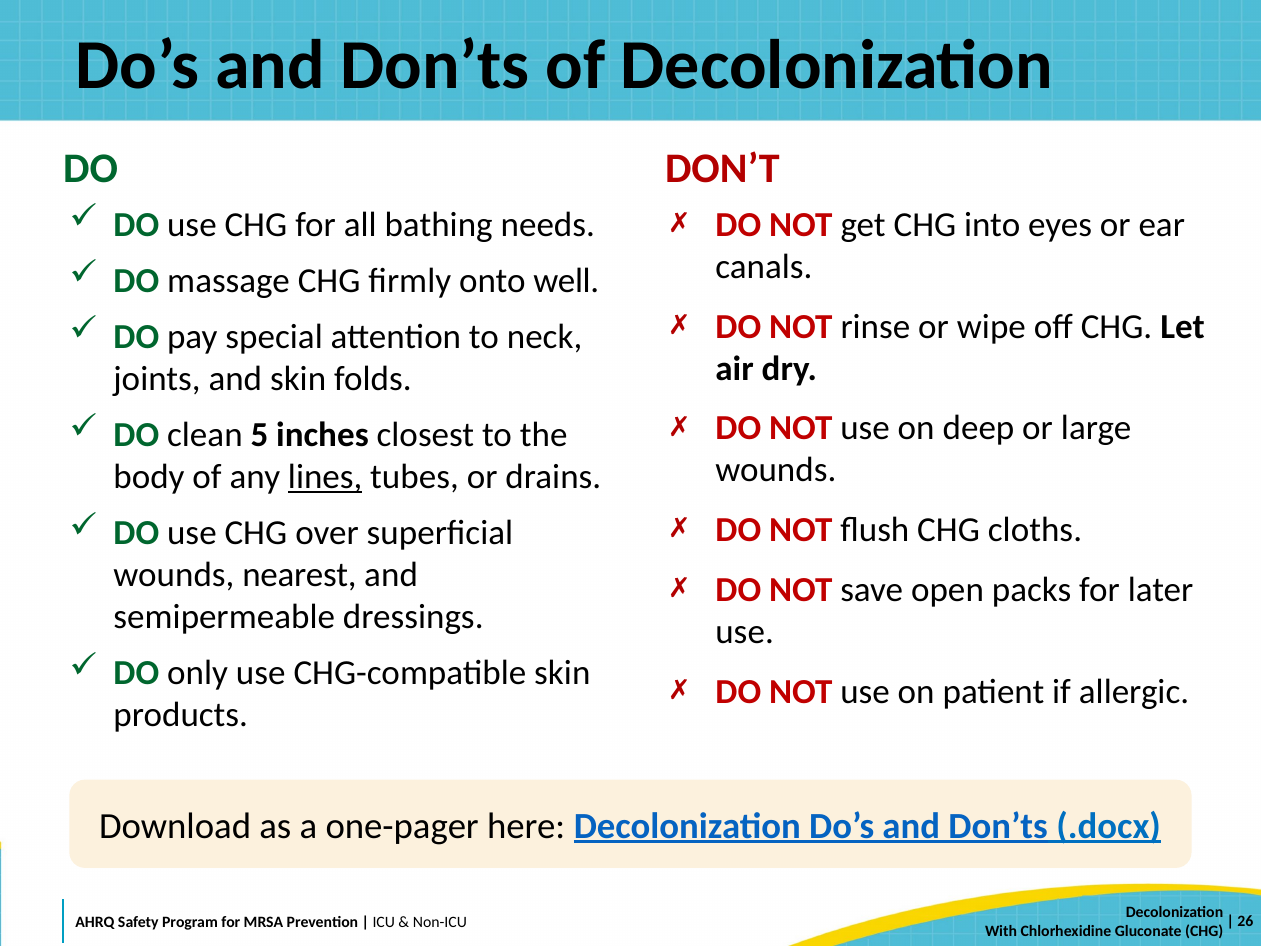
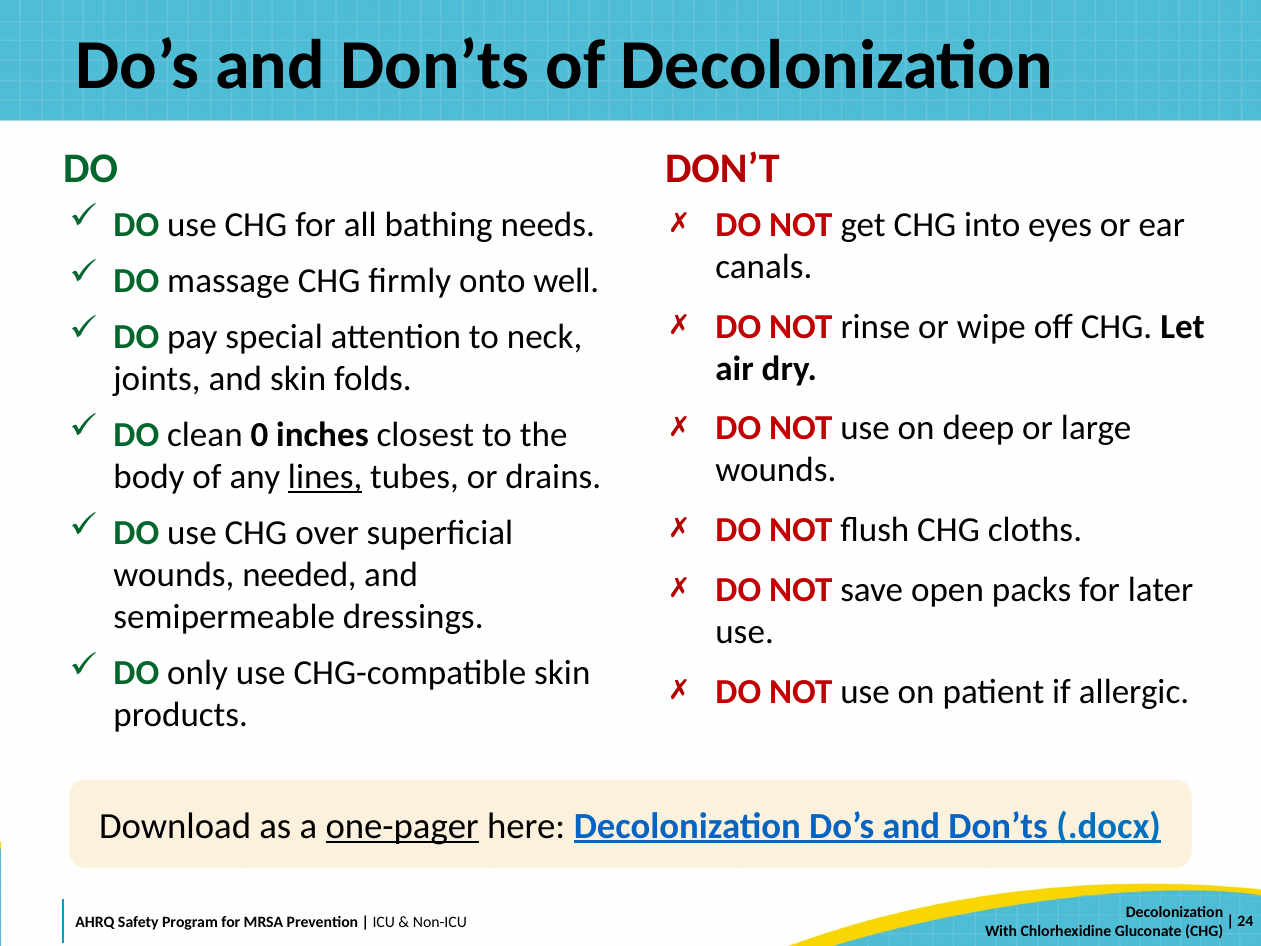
5: 5 -> 0
nearest: nearest -> needed
one-pager underline: none -> present
26: 26 -> 24
